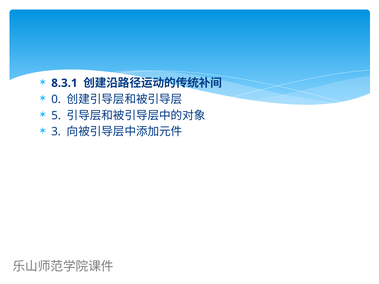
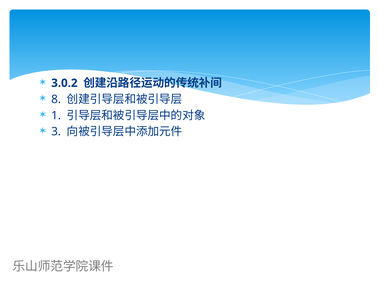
8.3.1: 8.3.1 -> 3.0.2
0: 0 -> 8
5: 5 -> 1
